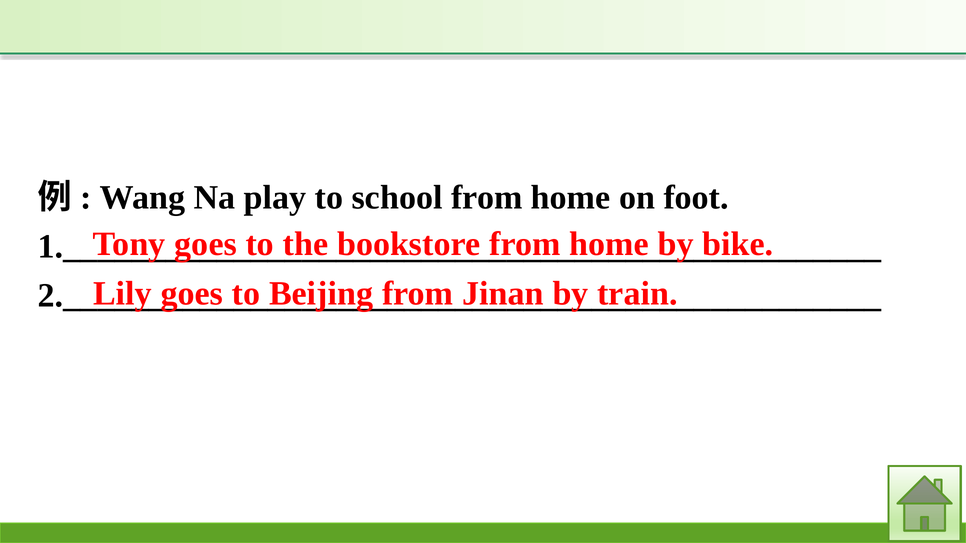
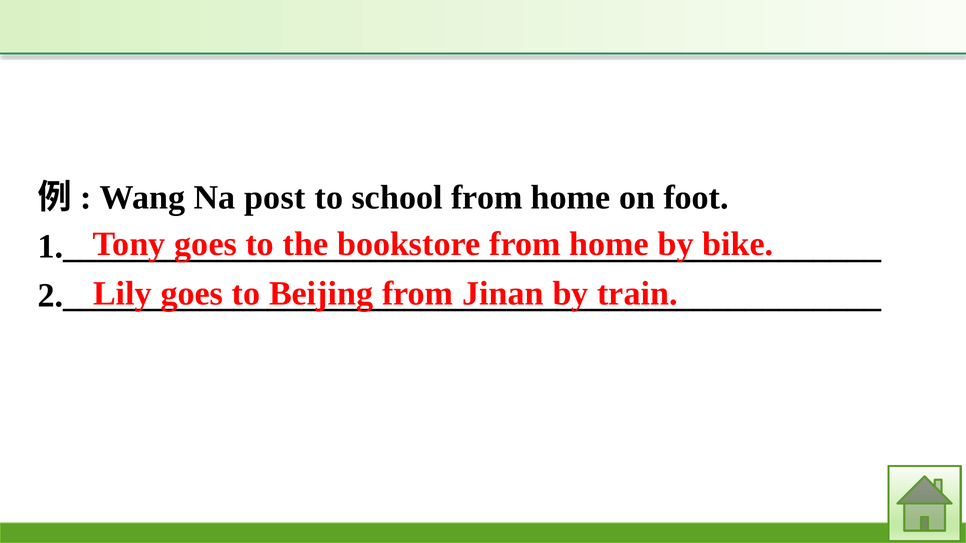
play: play -> post
